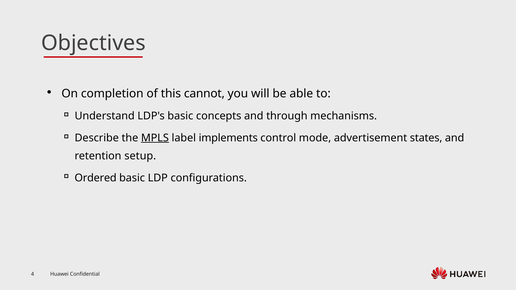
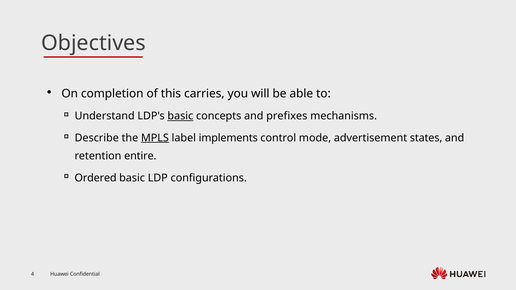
cannot: cannot -> carries
basic at (180, 116) underline: none -> present
through: through -> prefixes
setup: setup -> entire
